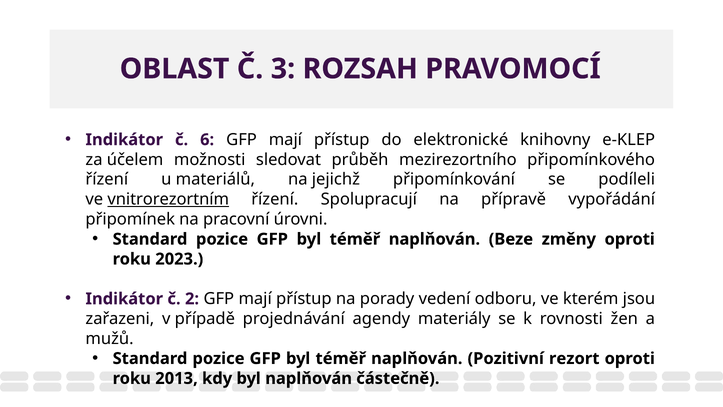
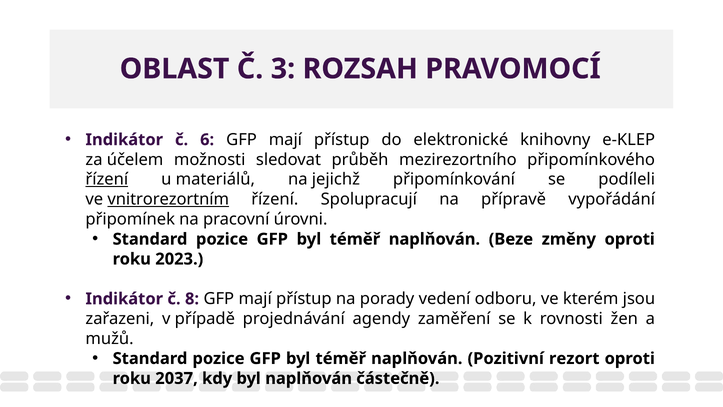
řízení at (107, 179) underline: none -> present
2: 2 -> 8
materiály: materiály -> zaměření
2013: 2013 -> 2037
